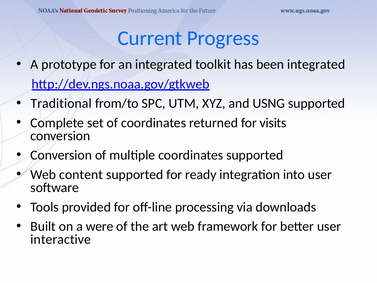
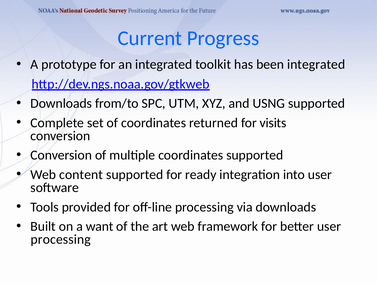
Traditional at (61, 103): Traditional -> Downloads
were: were -> want
interactive at (61, 239): interactive -> processing
